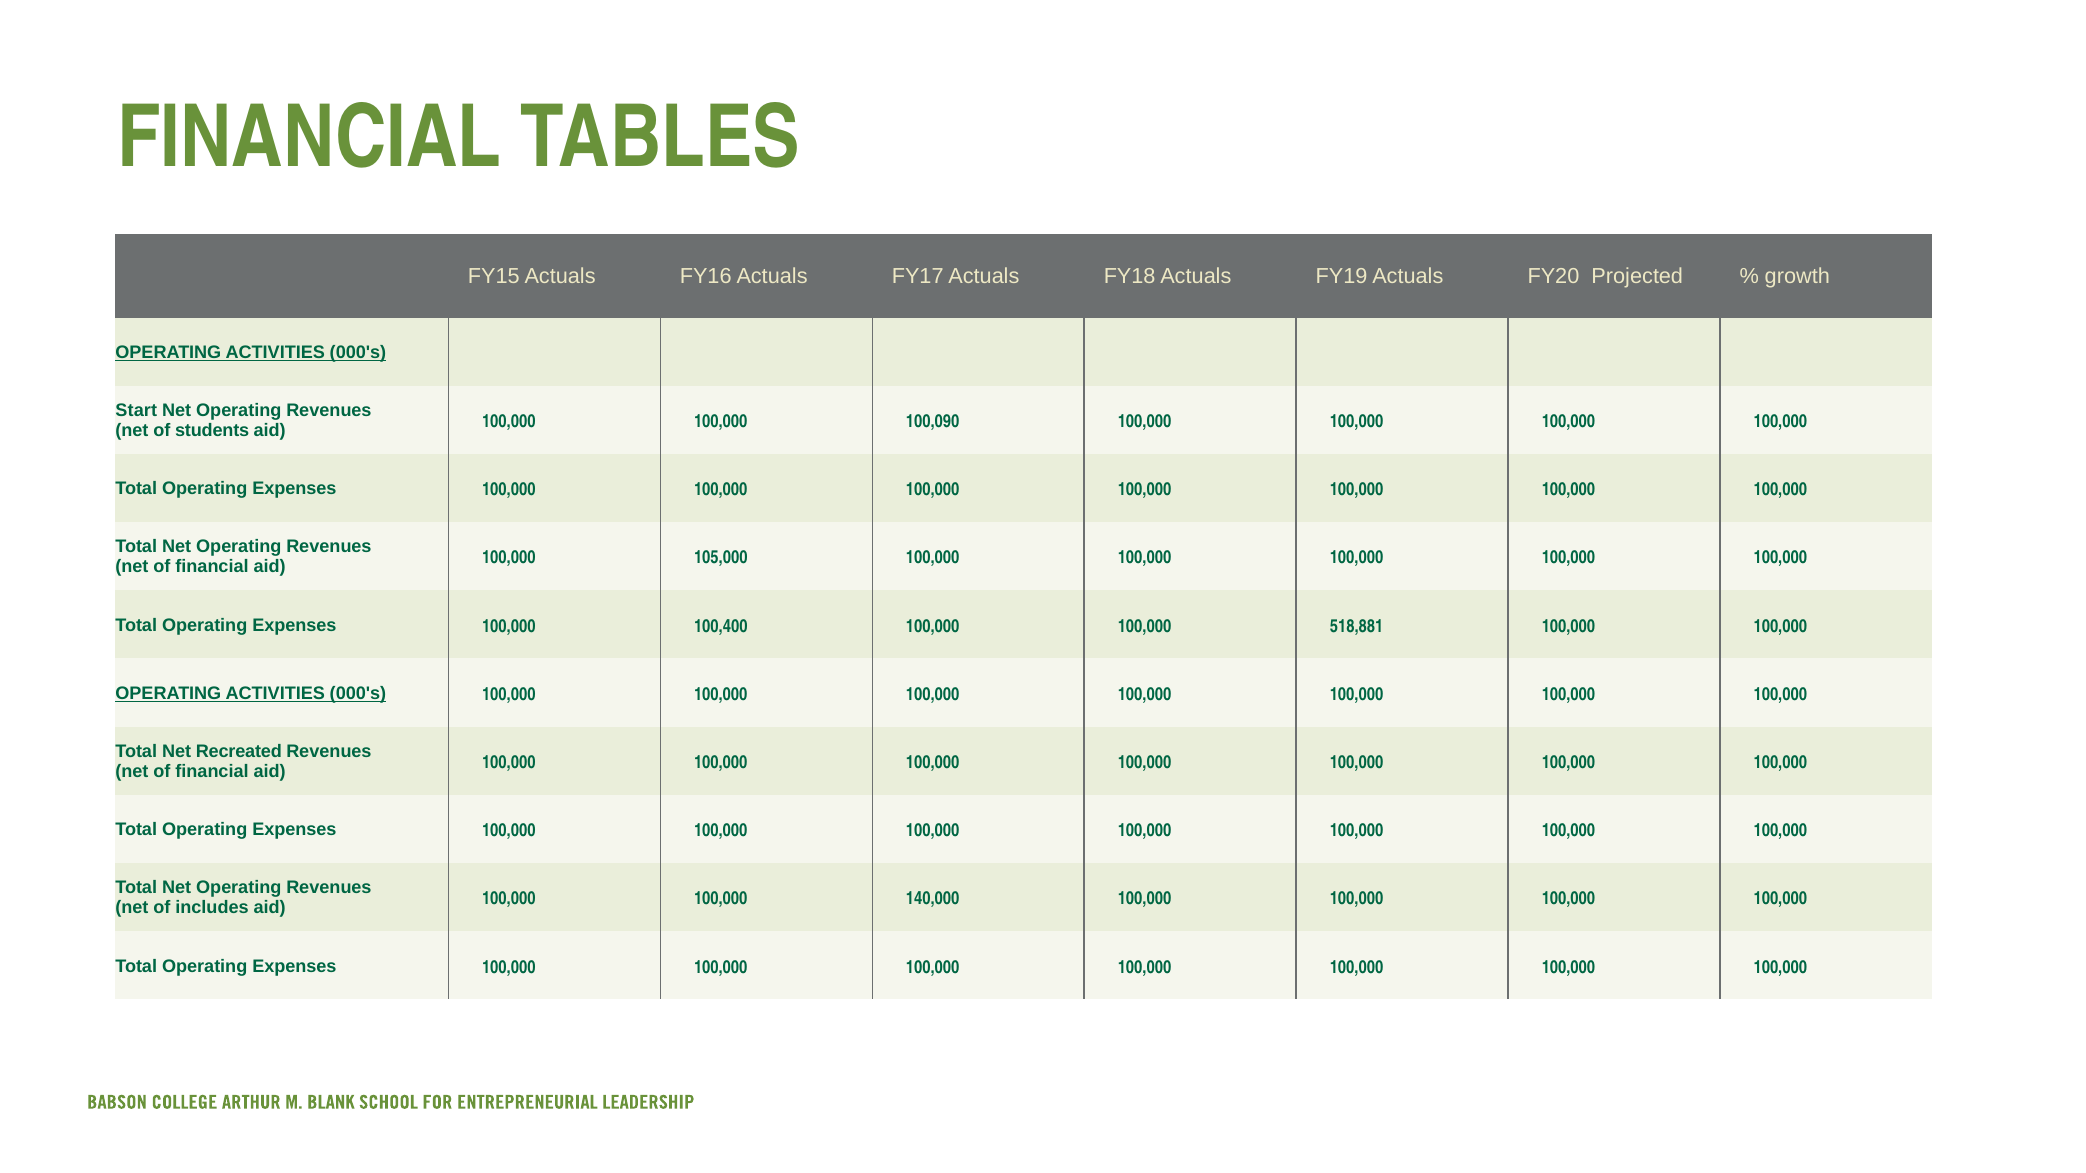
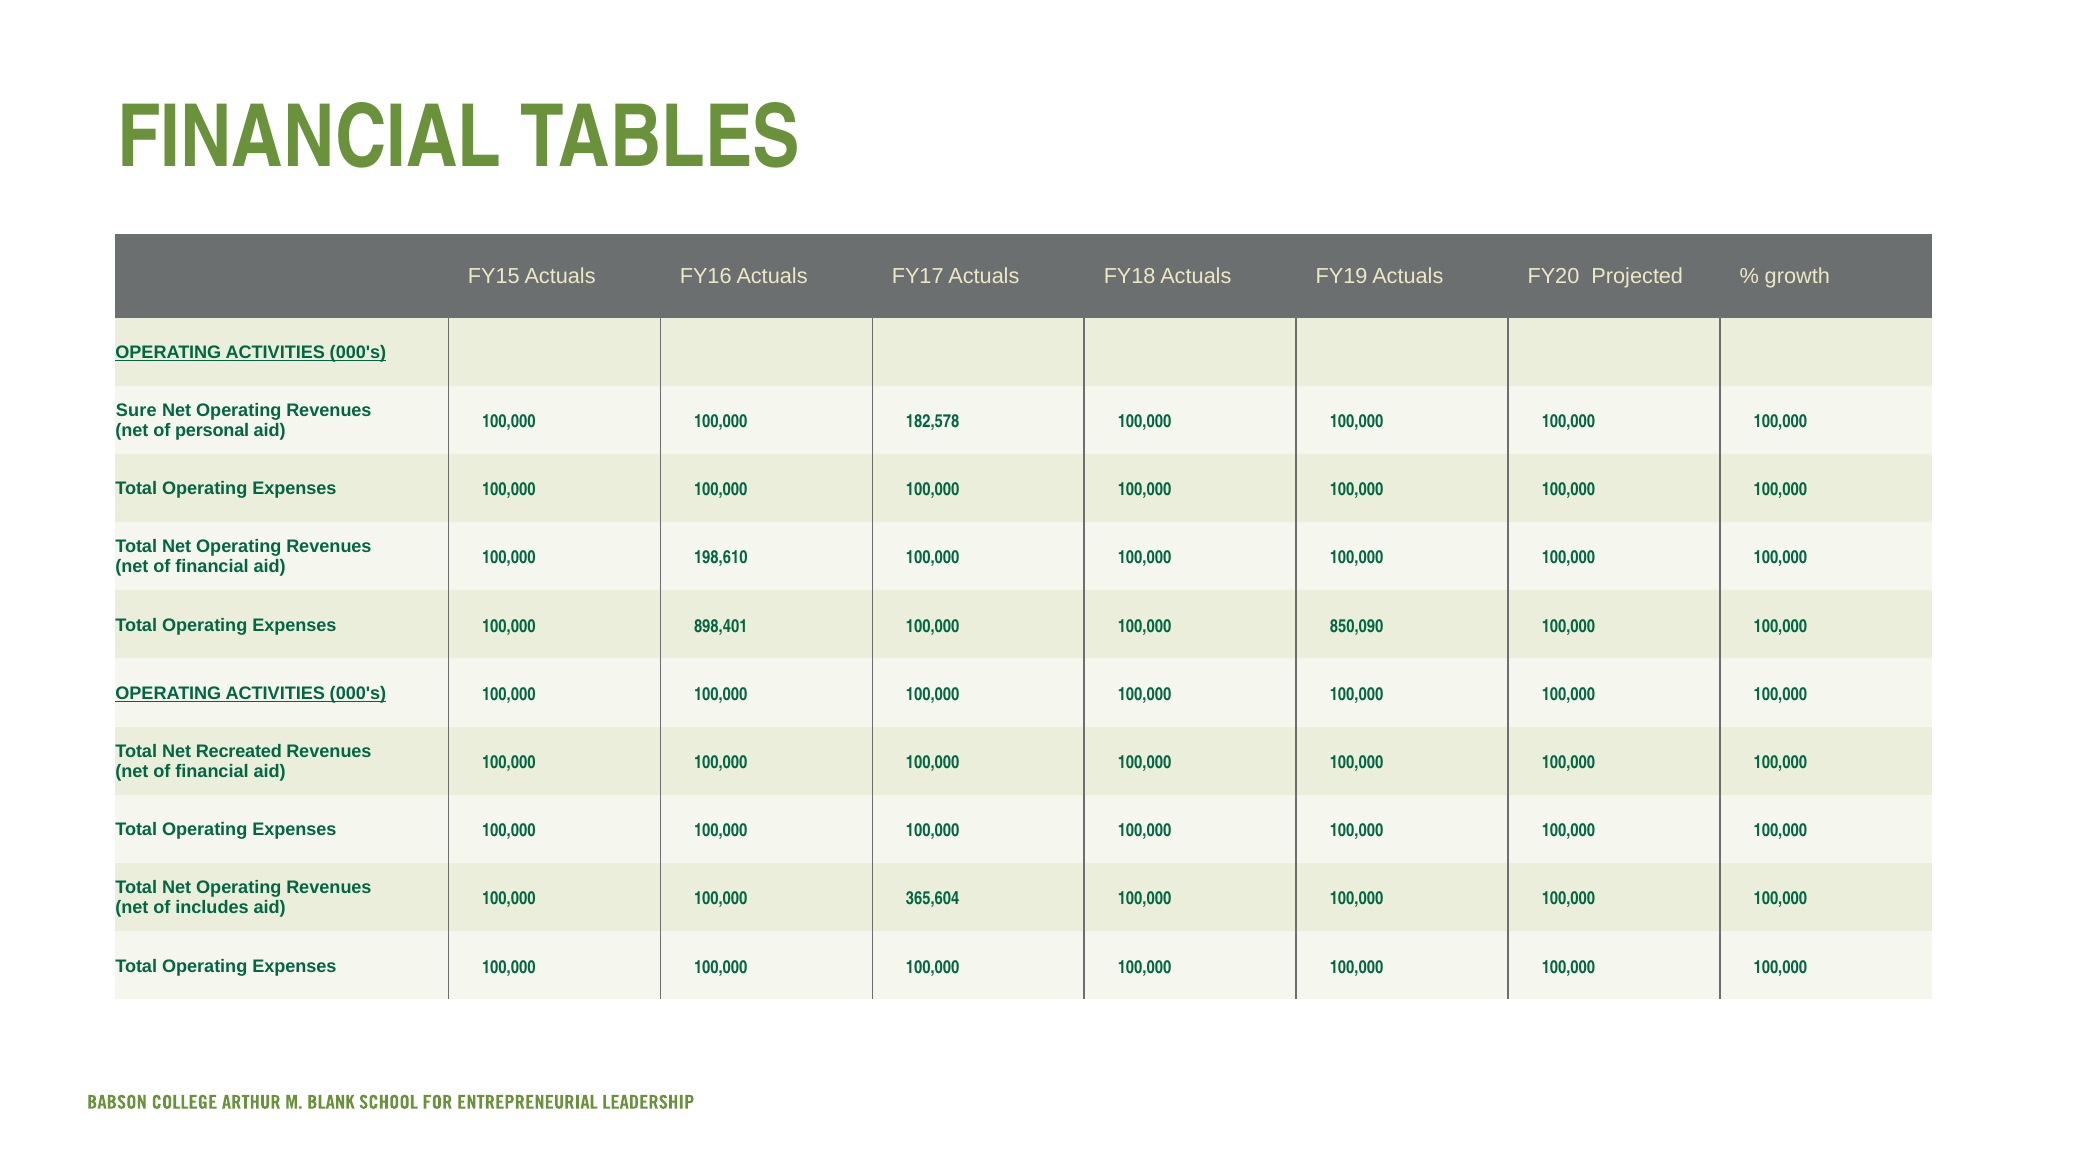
Start: Start -> Sure
students: students -> personal
100,090: 100,090 -> 182,578
105,000: 105,000 -> 198,610
100,400: 100,400 -> 898,401
518,881: 518,881 -> 850,090
140,000: 140,000 -> 365,604
